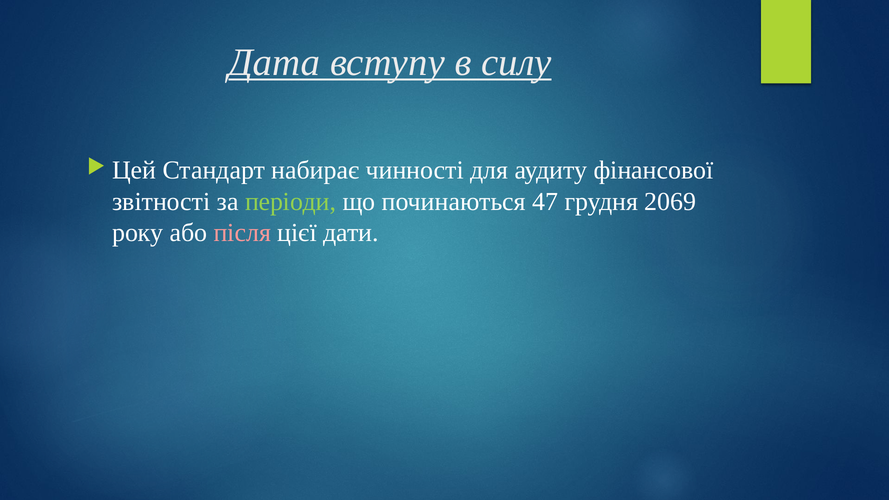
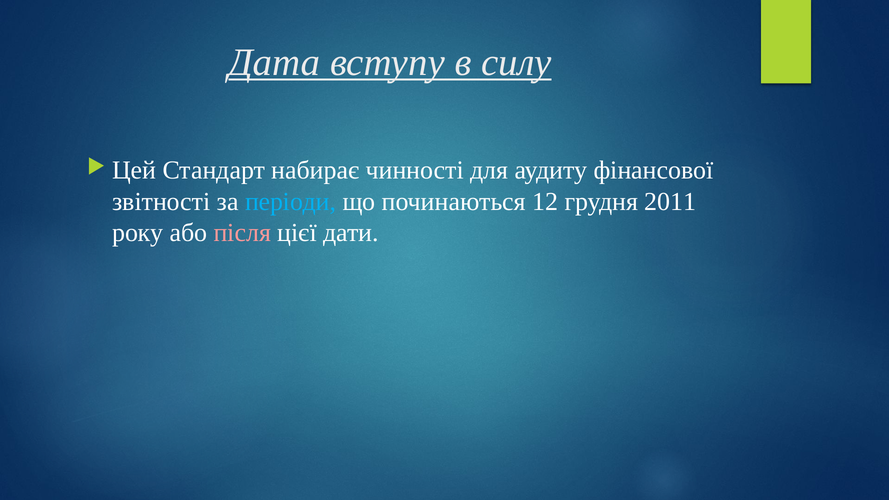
періоди colour: light green -> light blue
47: 47 -> 12
2069: 2069 -> 2011
